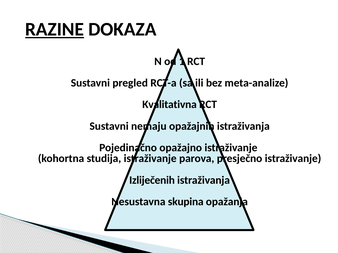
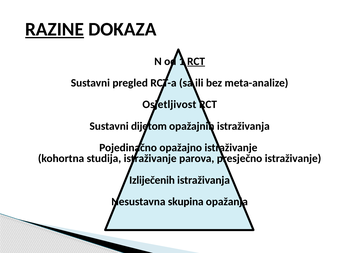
RCT at (196, 61) underline: none -> present
Kvalitativna: Kvalitativna -> Osjetljivost
nemaju: nemaju -> dijetom
